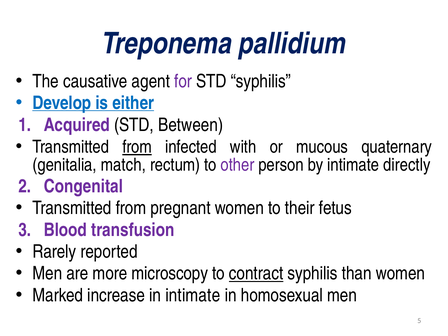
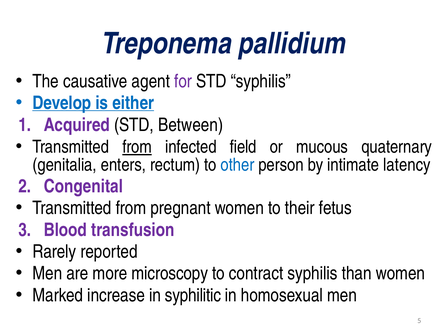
with: with -> field
match: match -> enters
other colour: purple -> blue
directly: directly -> latency
contract underline: present -> none
in intimate: intimate -> syphilitic
